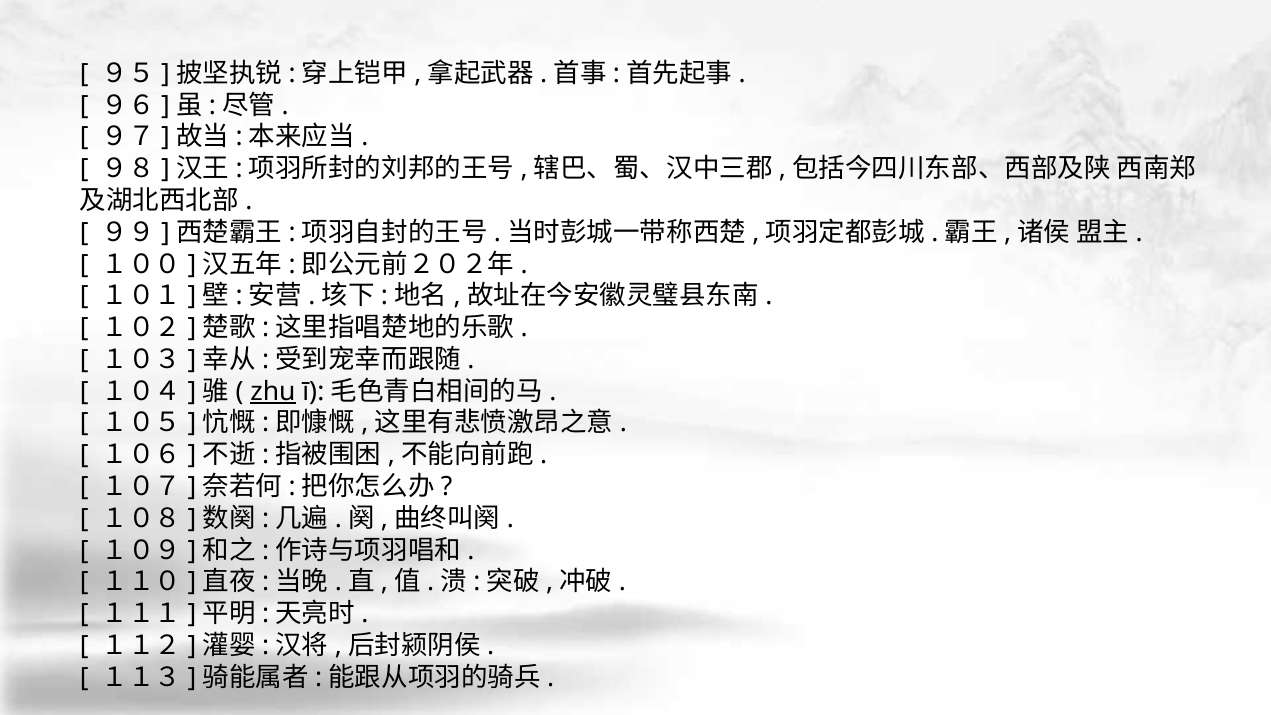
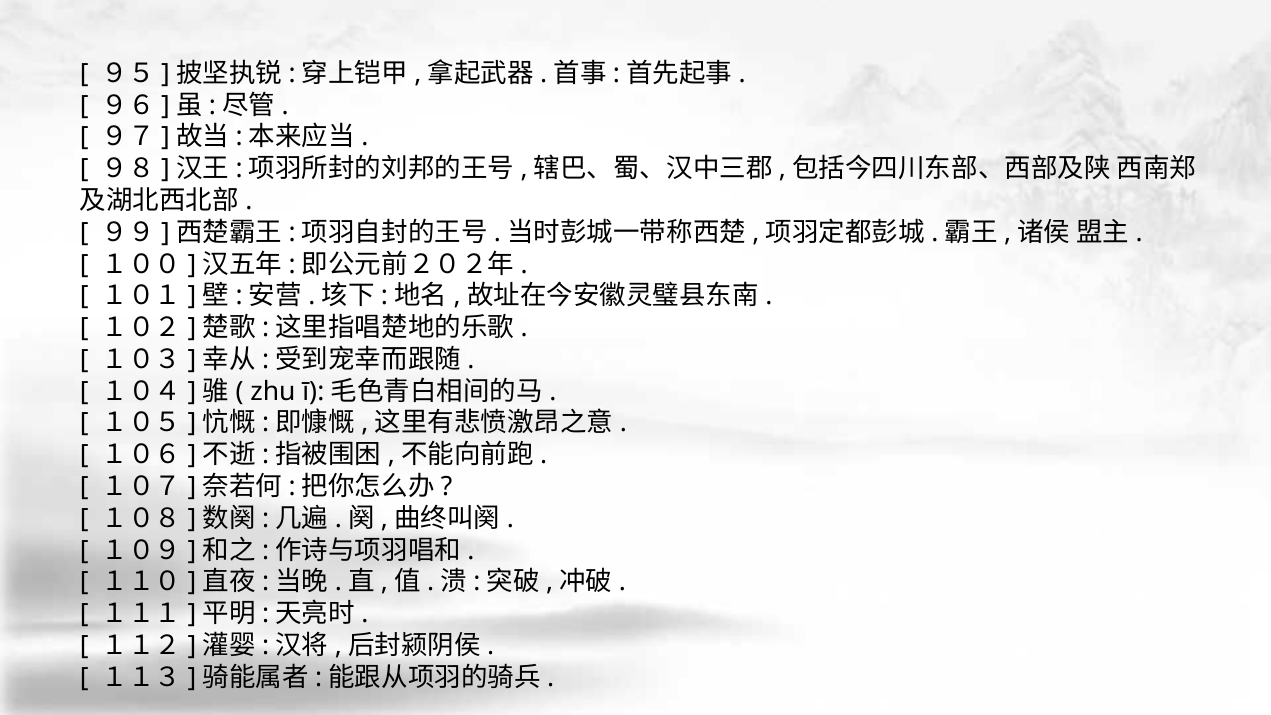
zhu underline: present -> none
